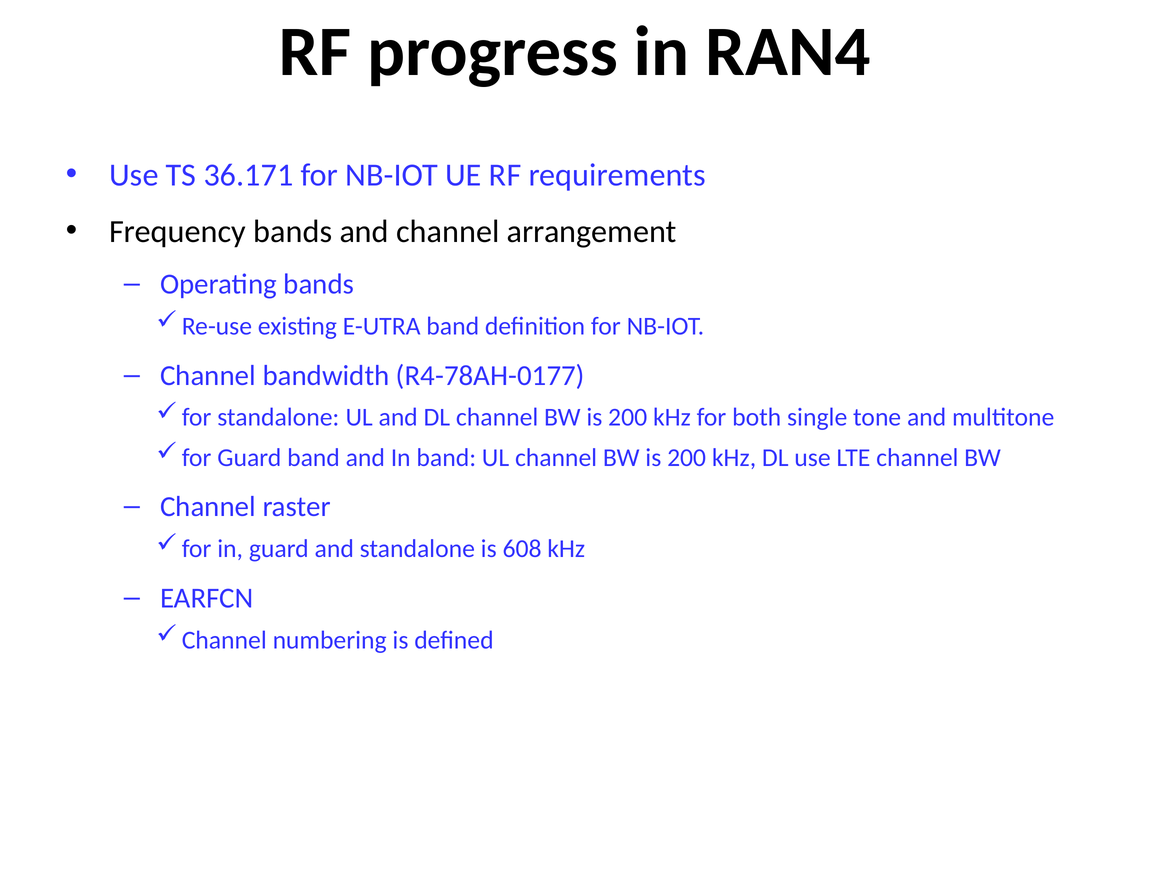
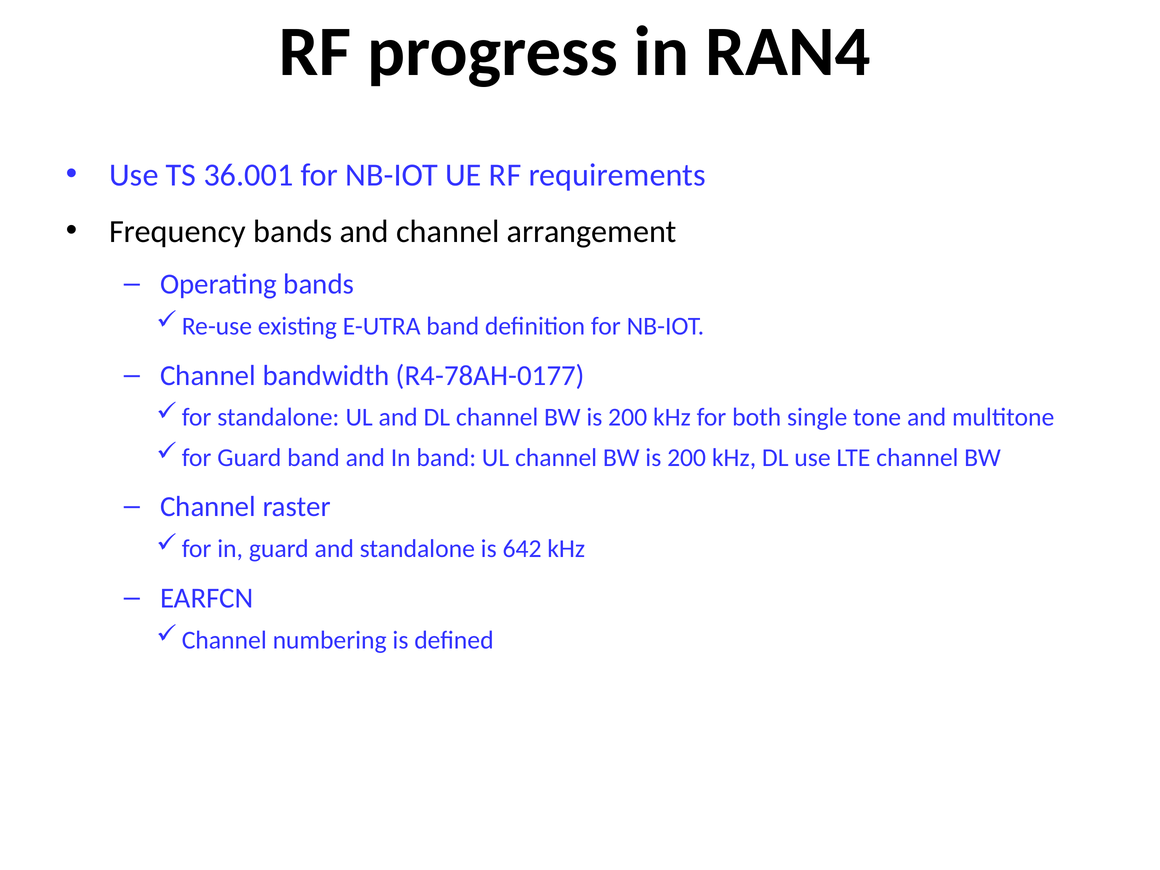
36.171: 36.171 -> 36.001
608: 608 -> 642
